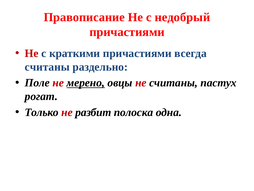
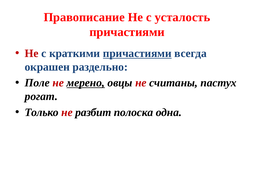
недобрый: недобрый -> усталость
причастиями at (137, 53) underline: none -> present
считаны at (47, 67): считаны -> окрашен
